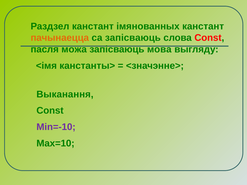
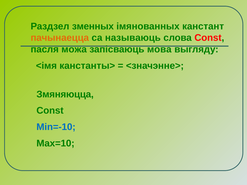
Раздзел канстант: канстант -> зменных
са запісваюць: запісваюць -> называюць
Выканання: Выканання -> Змяняюцца
Min=-10 colour: purple -> blue
